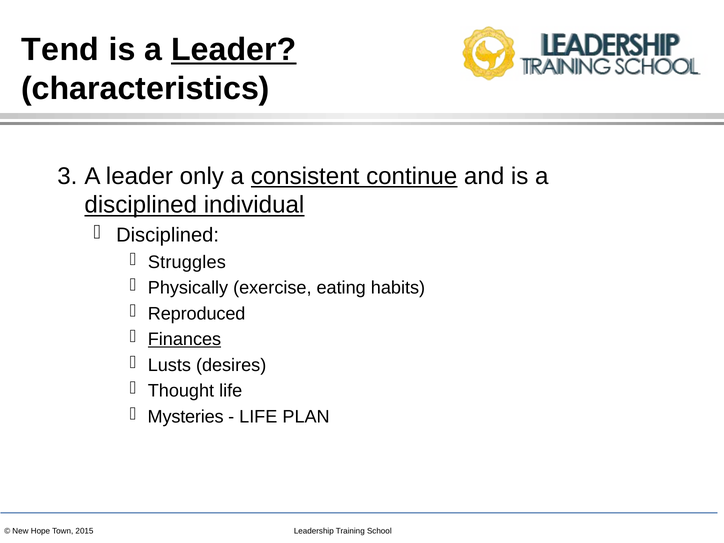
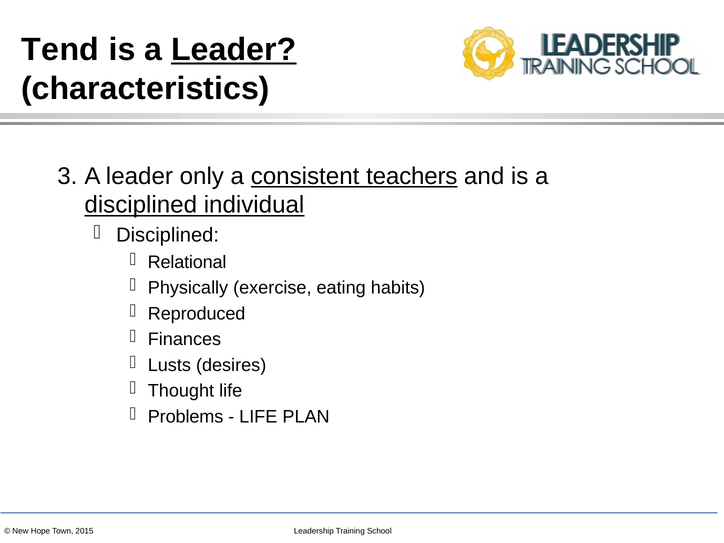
continue: continue -> teachers
Struggles: Struggles -> Relational
Finances underline: present -> none
Mysteries: Mysteries -> Problems
